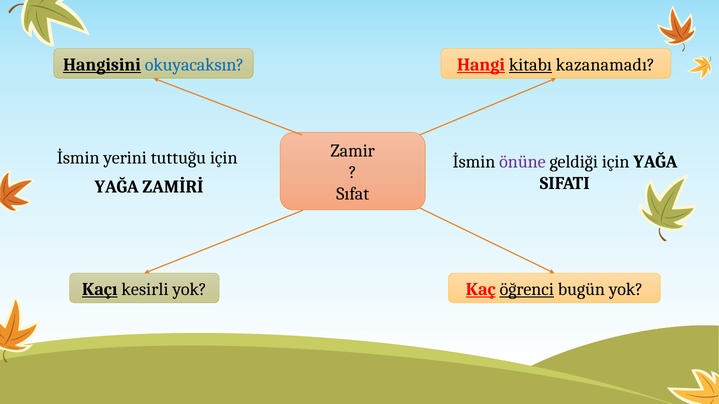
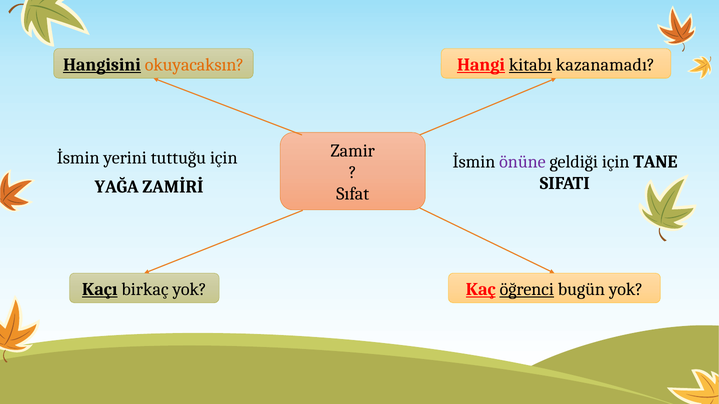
okuyacaksın colour: blue -> orange
geldiği için YAĞA: YAĞA -> TANE
kesirli: kesirli -> birkaç
